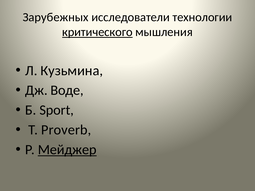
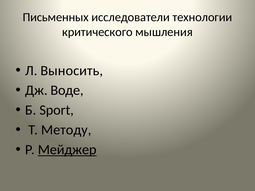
Зарубежных: Зарубежных -> Письменных
критического underline: present -> none
Кузьмина: Кузьмина -> Выносить
Proverb: Proverb -> Методу
